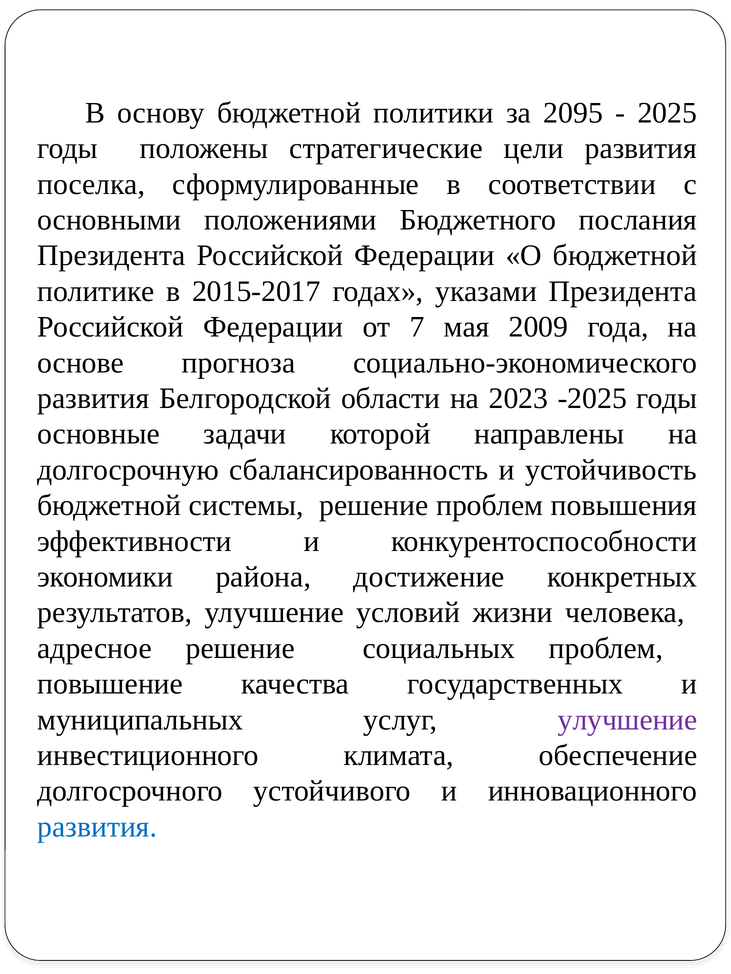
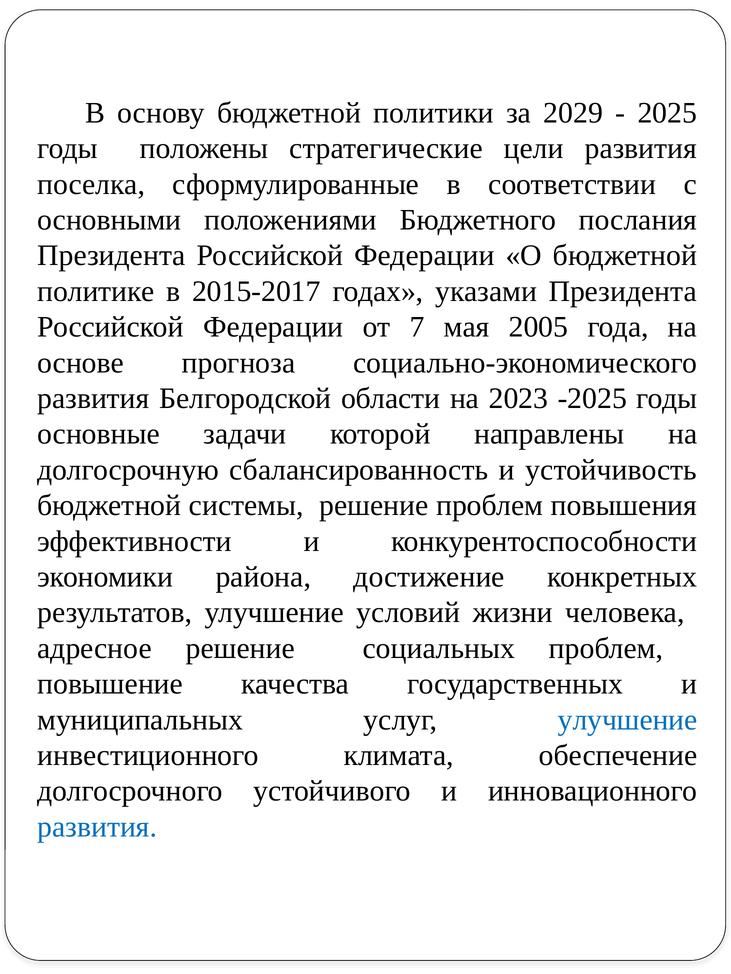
2095: 2095 -> 2029
2009: 2009 -> 2005
улучшение at (628, 720) colour: purple -> blue
